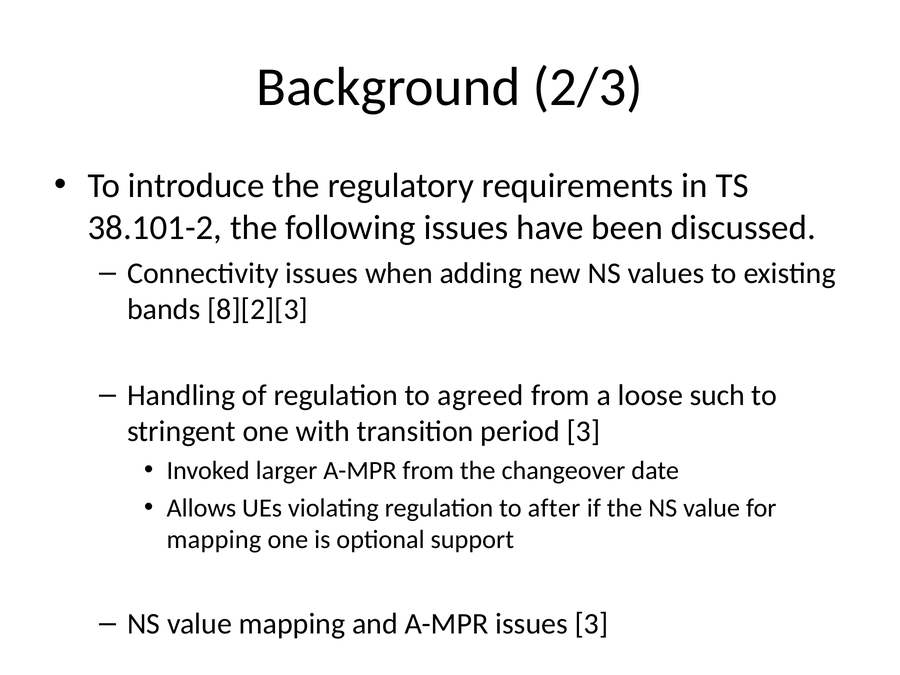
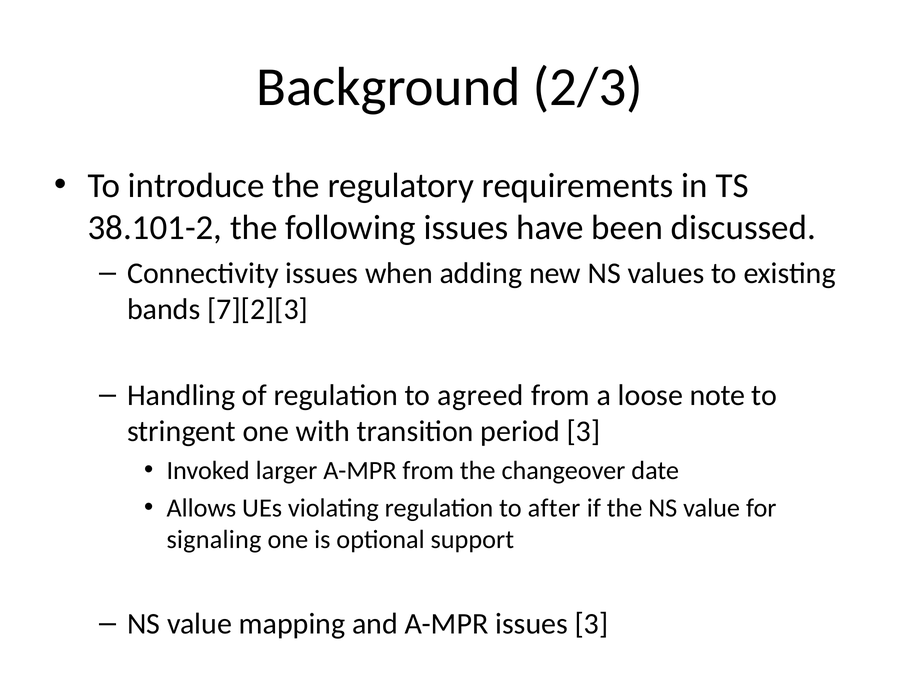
8][2][3: 8][2][3 -> 7][2][3
such: such -> note
mapping at (214, 540): mapping -> signaling
